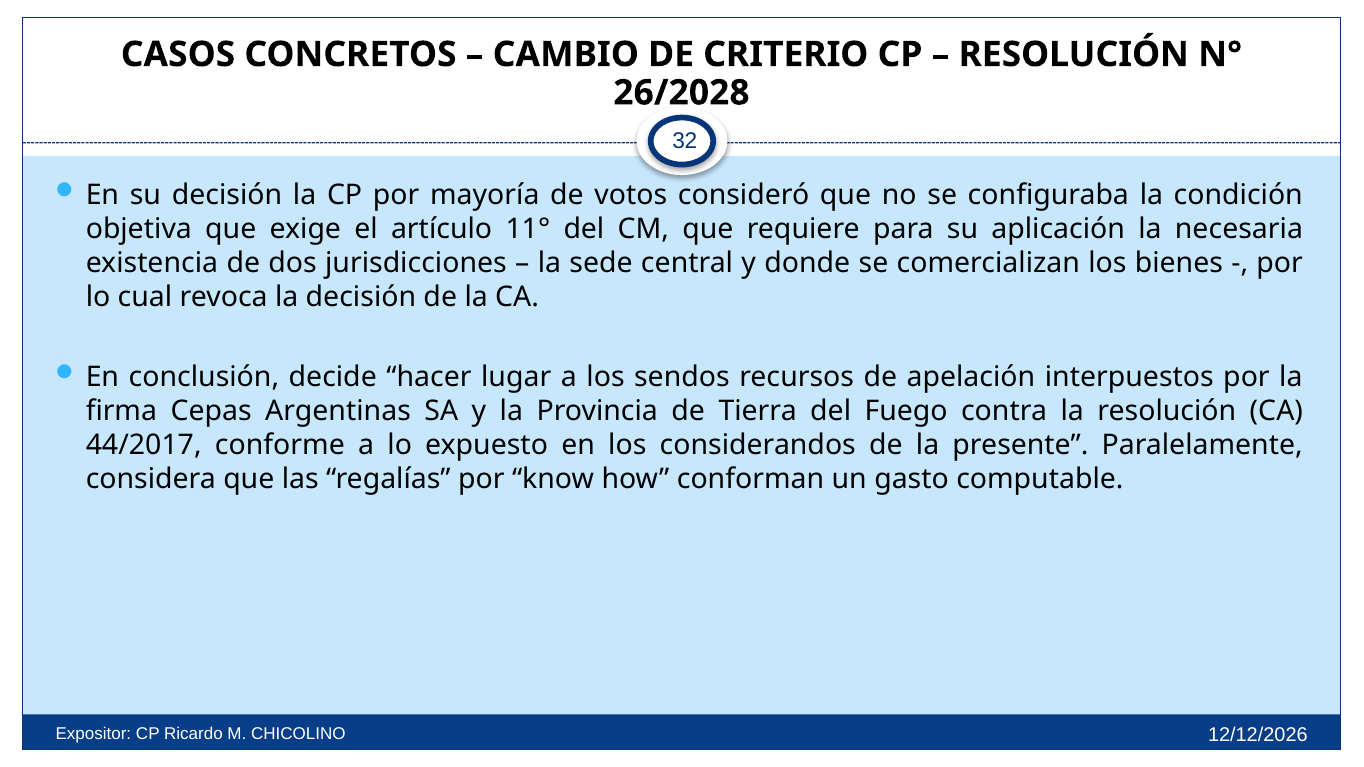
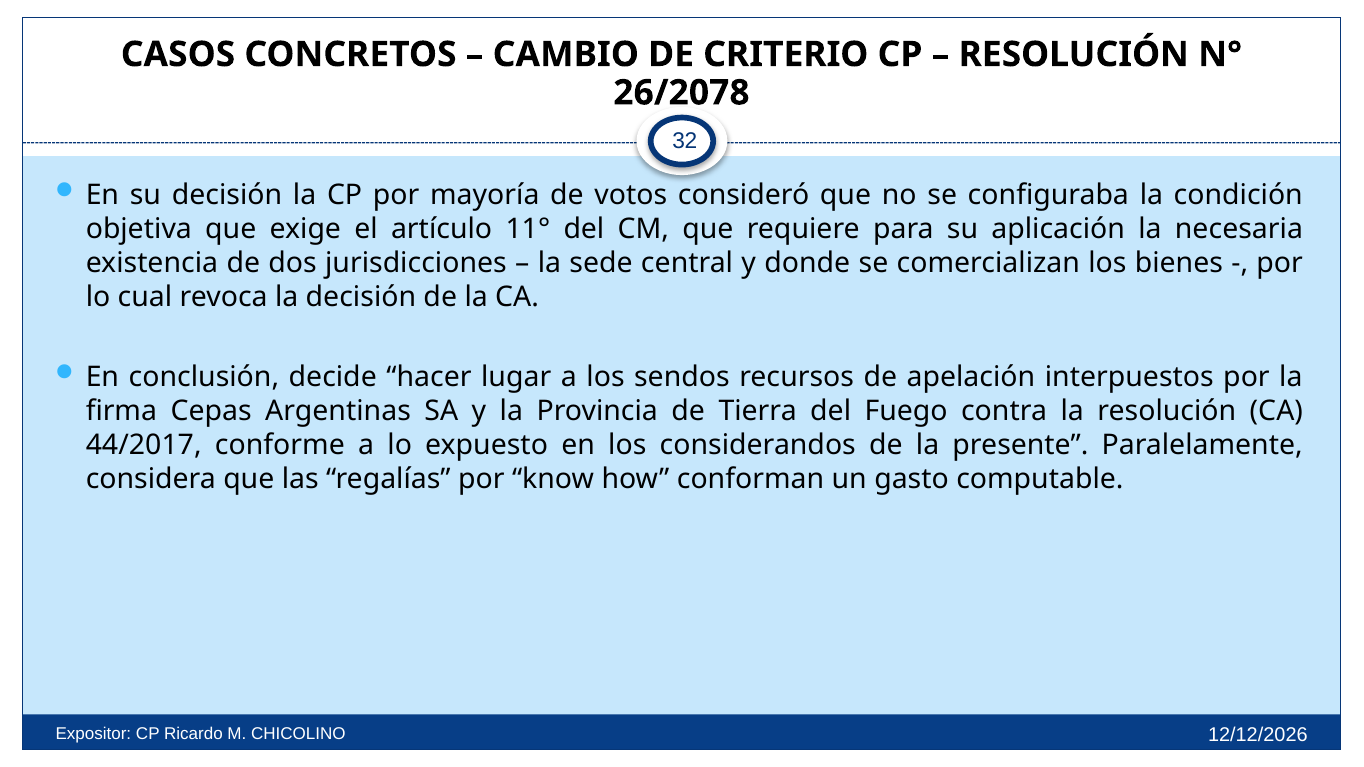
26/2028: 26/2028 -> 26/2078
